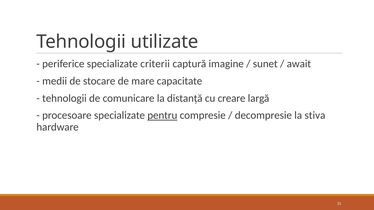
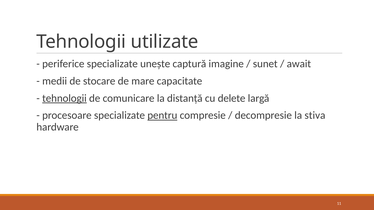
criterii: criterii -> unește
tehnologii at (64, 98) underline: none -> present
creare: creare -> delete
